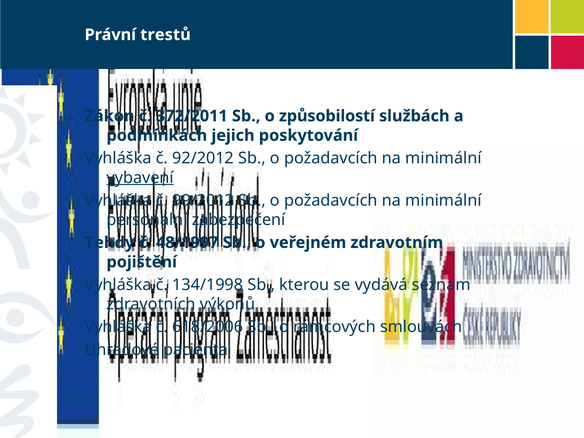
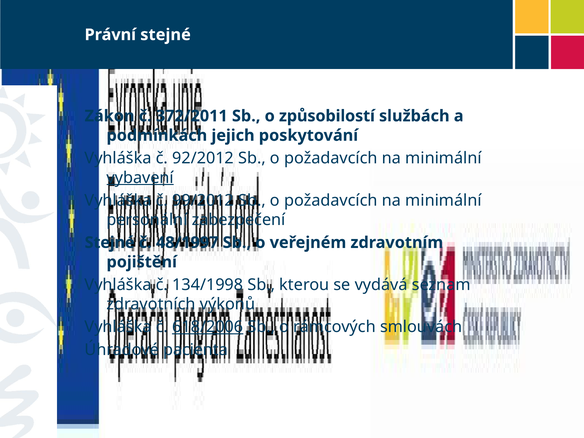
Právní trestů: trestů -> stejné
Tehdy at (109, 243): Tehdy -> Stejné
618/2006 underline: none -> present
